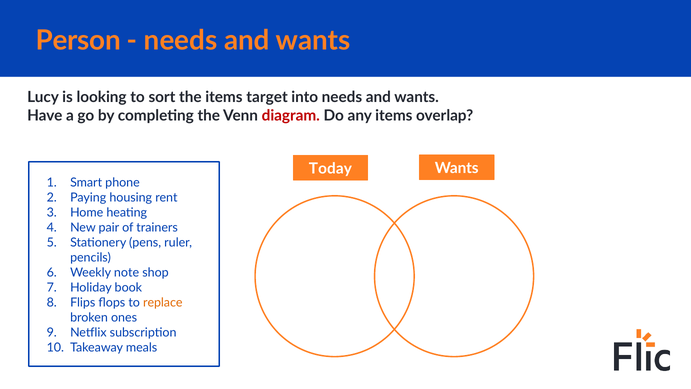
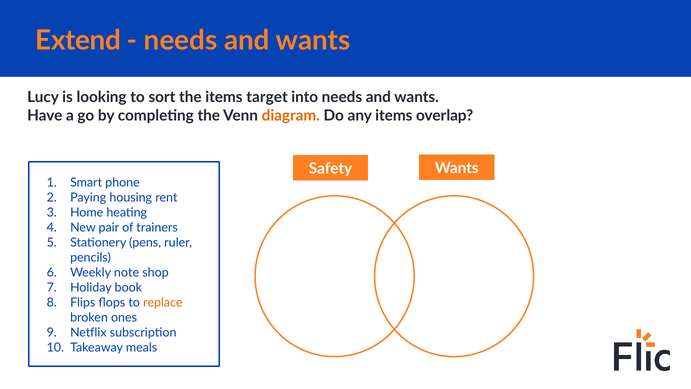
Person: Person -> Extend
diagram colour: red -> orange
Today: Today -> Safety
